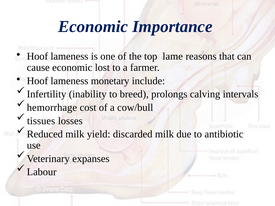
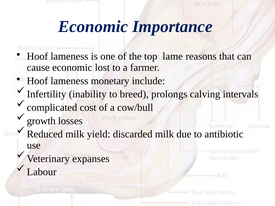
hemorrhage: hemorrhage -> complicated
tissues: tissues -> growth
